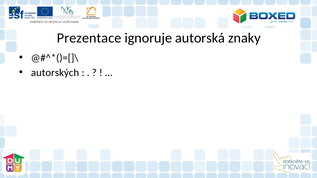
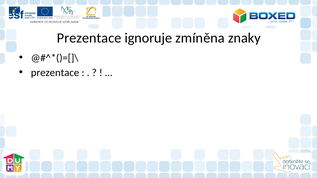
autorská: autorská -> zmíněna
autorských at (55, 73): autorských -> prezentace
